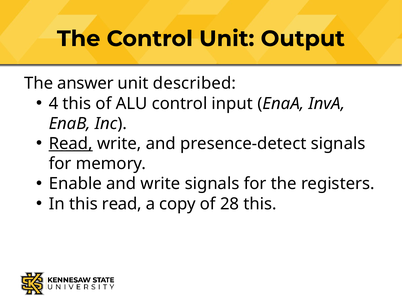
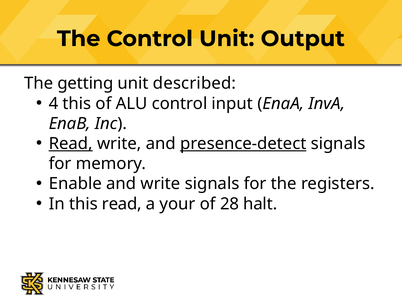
answer: answer -> getting
presence-detect underline: none -> present
copy: copy -> your
28 this: this -> halt
